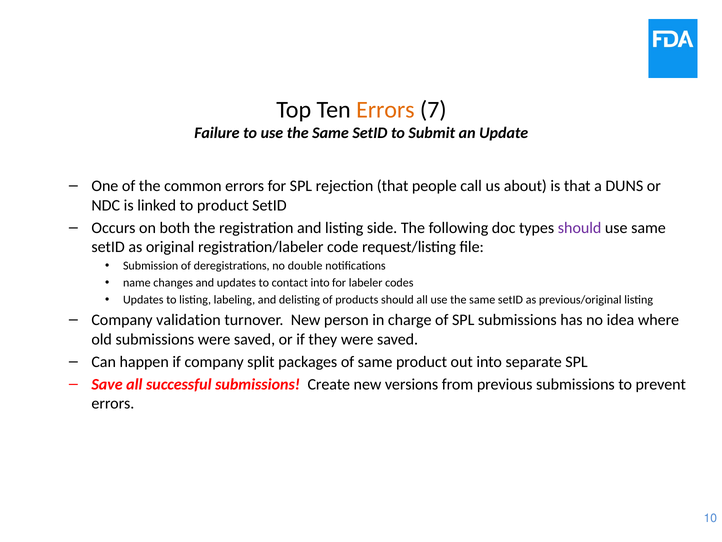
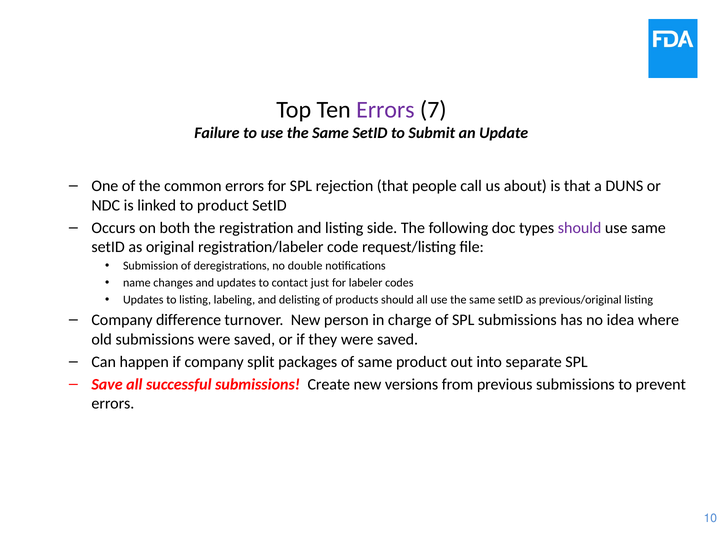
Errors at (385, 109) colour: orange -> purple
contact into: into -> just
validation: validation -> difference
